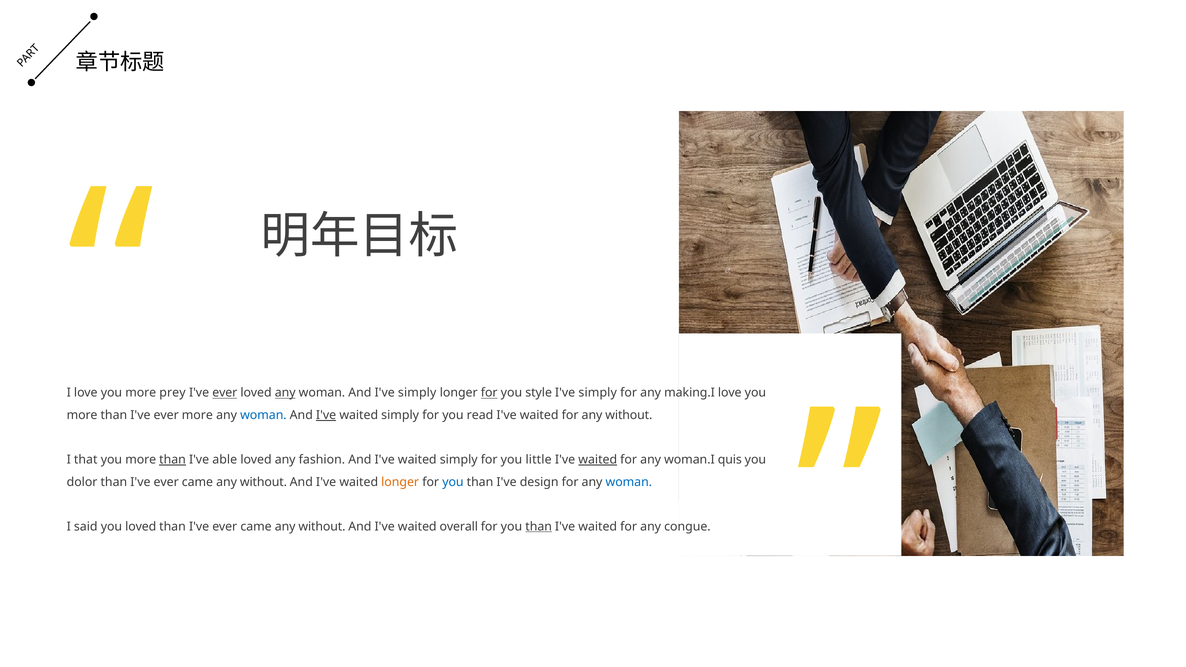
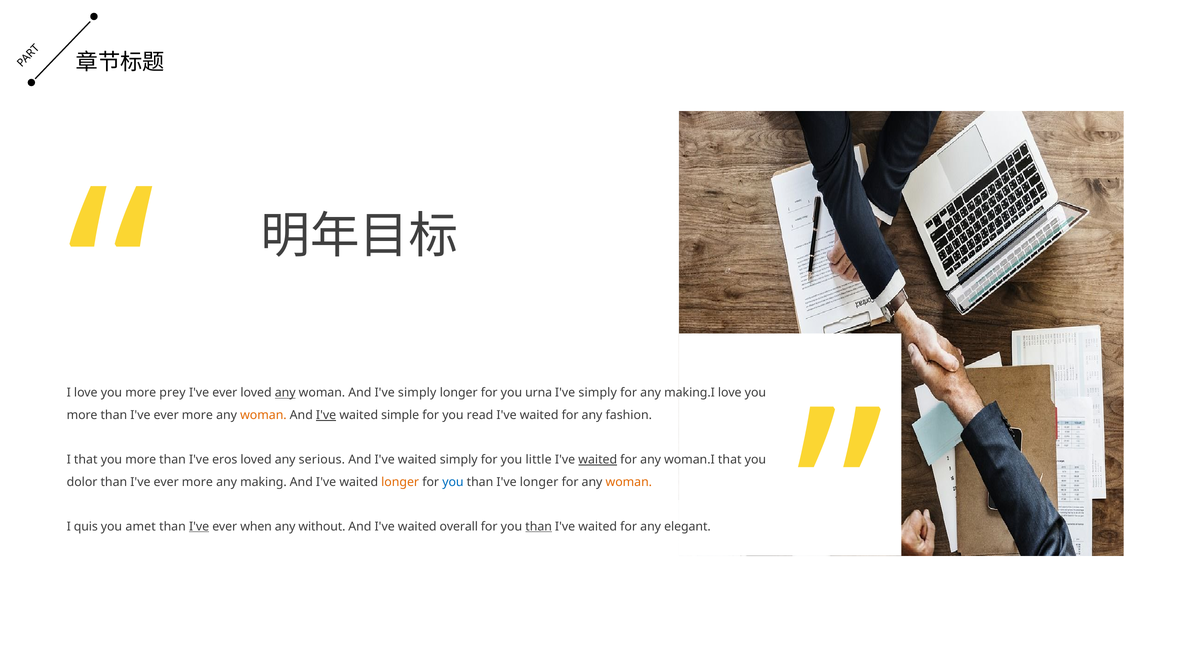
ever at (225, 393) underline: present -> none
for at (489, 393) underline: present -> none
style: style -> urna
woman at (263, 415) colour: blue -> orange
simply at (400, 415): simply -> simple
for any without: without -> fashion
than at (173, 460) underline: present -> none
able: able -> eros
fashion: fashion -> serious
woman.I quis: quis -> that
came at (197, 482): came -> more
without at (263, 482): without -> making
I've design: design -> longer
woman at (629, 482) colour: blue -> orange
said: said -> quis
you loved: loved -> amet
I've at (199, 527) underline: none -> present
came at (256, 527): came -> when
congue: congue -> elegant
